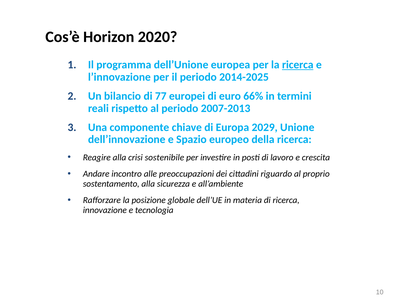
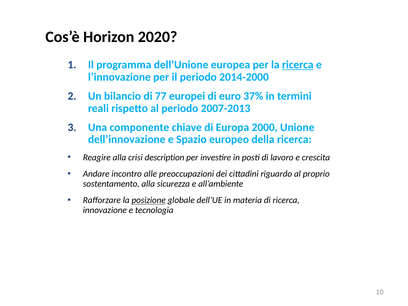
2014-2025: 2014-2025 -> 2014-2000
66%: 66% -> 37%
2029: 2029 -> 2000
sostenibile: sostenibile -> description
posizione underline: none -> present
